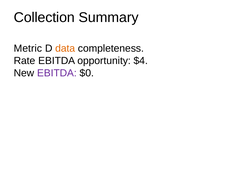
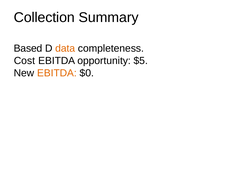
Metric: Metric -> Based
Rate: Rate -> Cost
$4: $4 -> $5
EBITDA at (57, 73) colour: purple -> orange
